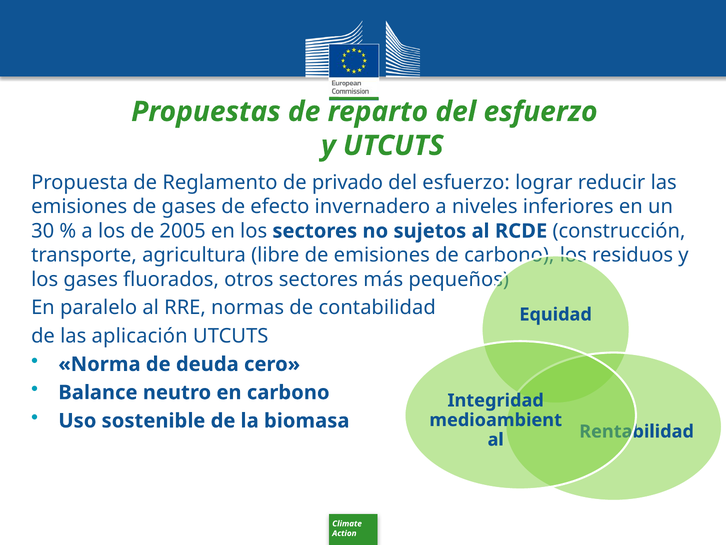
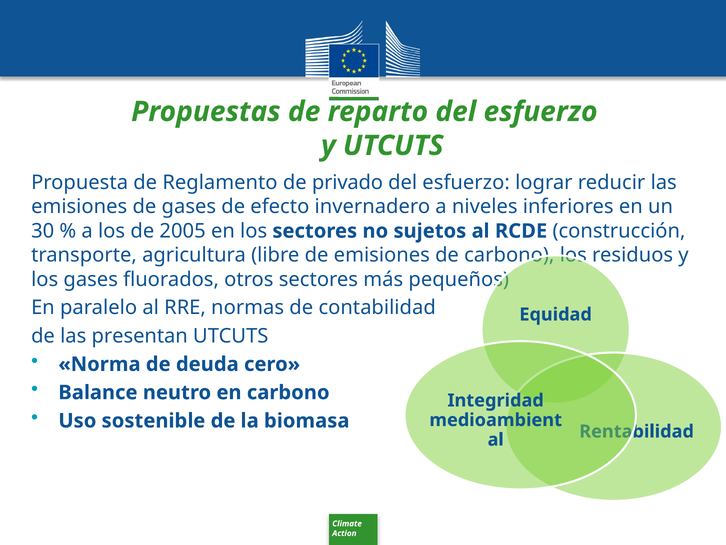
aplicación: aplicación -> presentan
